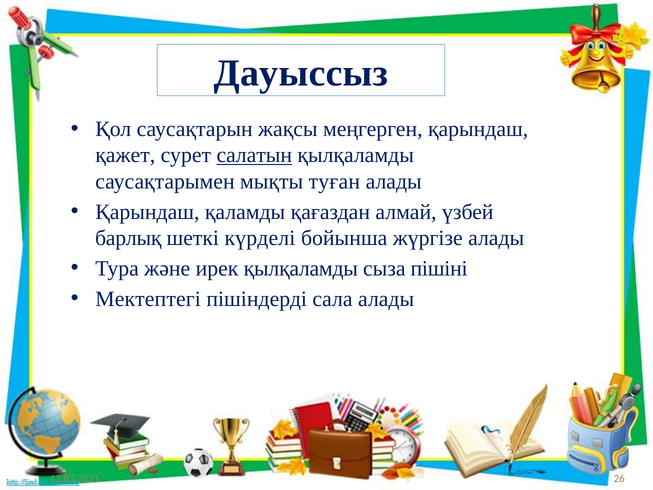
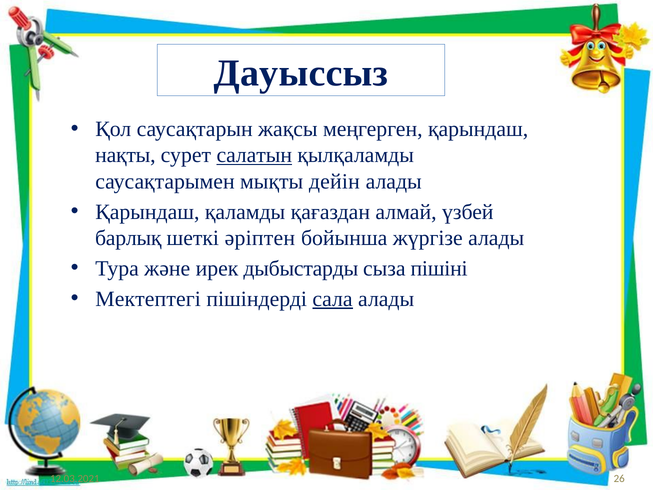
қажет: қажет -> нақты
туған: туған -> дейін
күрделі: күрделі -> әріптен
ирек қылқаламды: қылқаламды -> дыбыстарды
сала underline: none -> present
